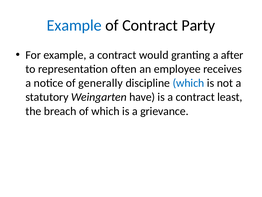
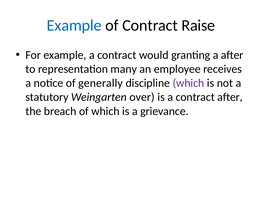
Party: Party -> Raise
often: often -> many
which at (188, 83) colour: blue -> purple
have: have -> over
contract least: least -> after
